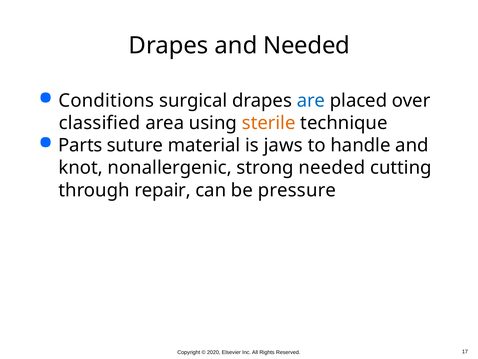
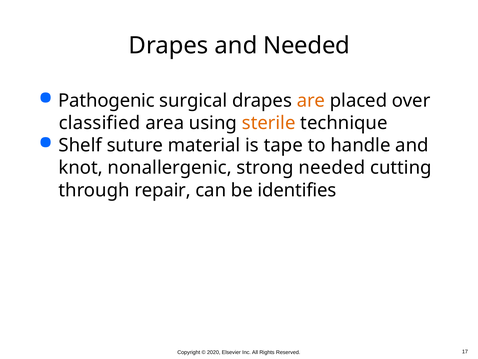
Conditions: Conditions -> Pathogenic
are colour: blue -> orange
Parts: Parts -> Shelf
jaws: jaws -> tape
pressure: pressure -> identifies
